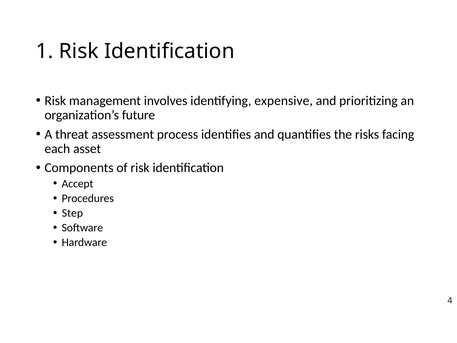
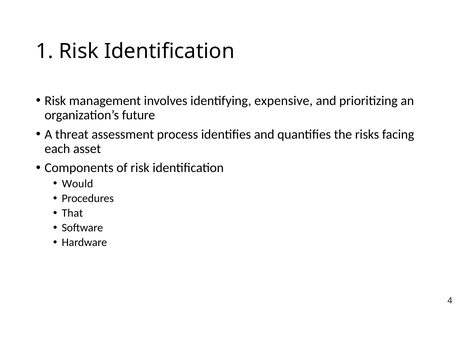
Accept: Accept -> Would
Step: Step -> That
